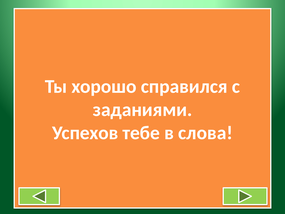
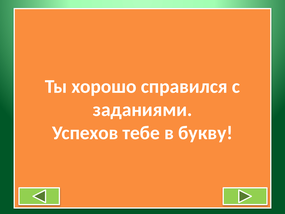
слова: слова -> букву
